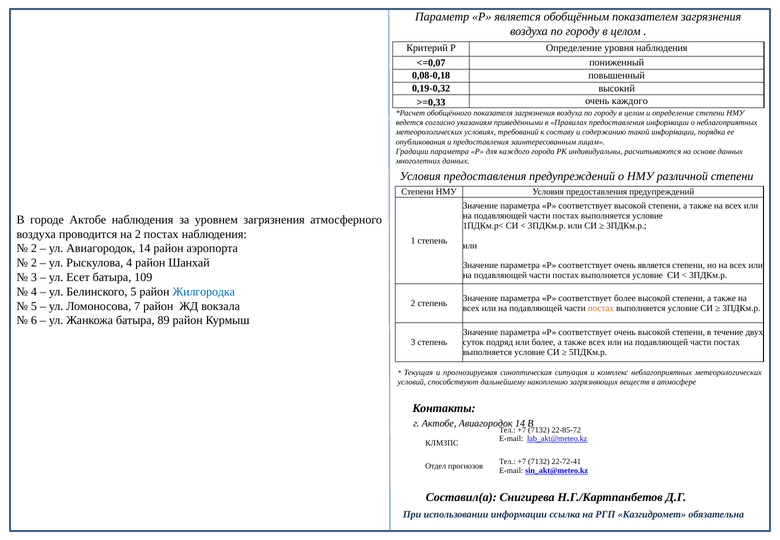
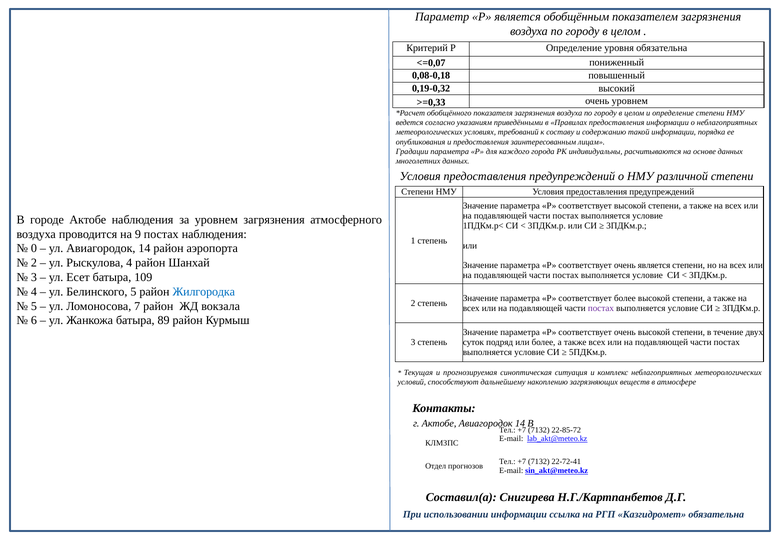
уровня наблюдения: наблюдения -> обязательна
очень каждого: каждого -> уровнем
на 2: 2 -> 9
2 at (34, 248): 2 -> 0
постах at (601, 308) colour: orange -> purple
